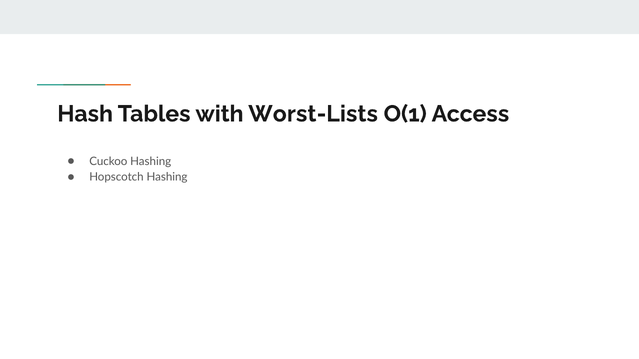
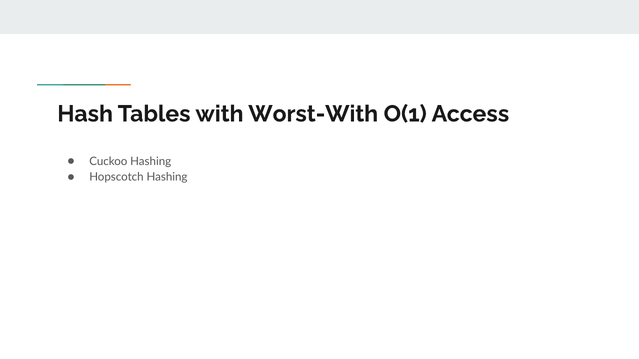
Worst-Lists: Worst-Lists -> Worst-With
